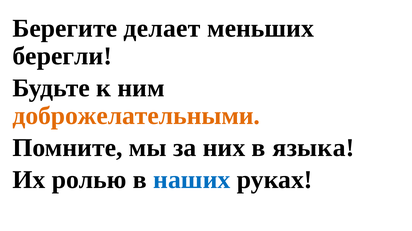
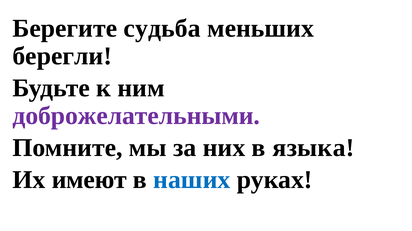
делает: делает -> судьба
доброжелательными colour: orange -> purple
ролью: ролью -> имеют
